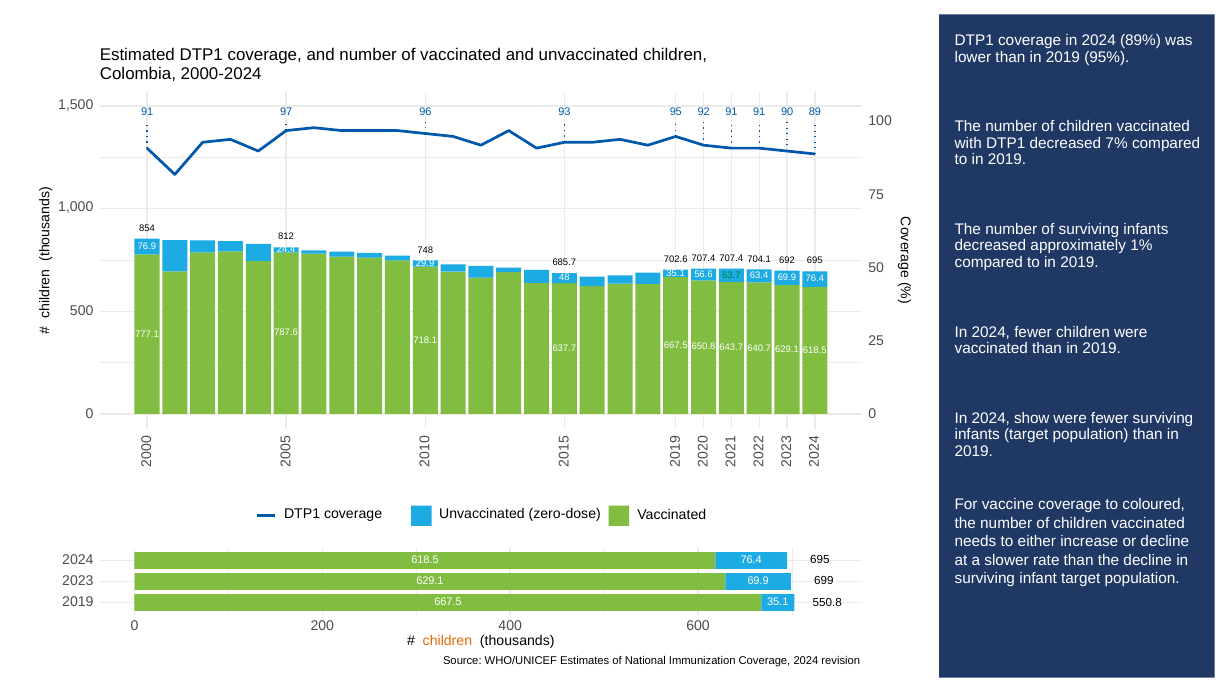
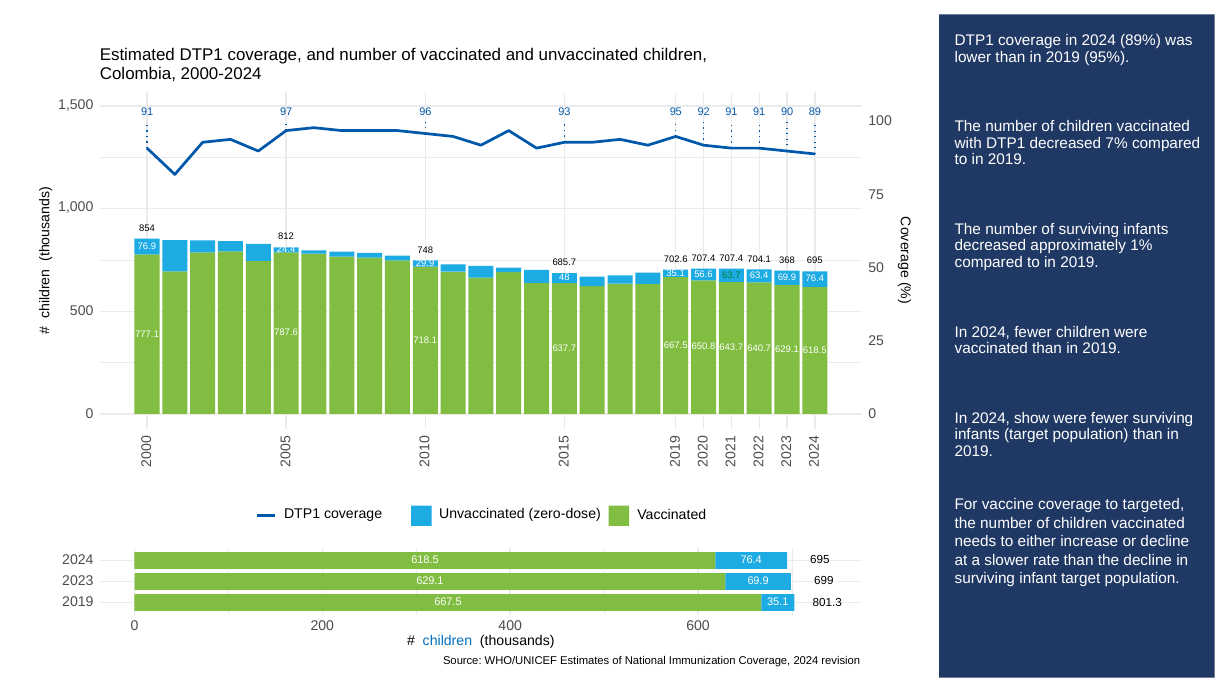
692: 692 -> 368
coloured: coloured -> targeted
550.8: 550.8 -> 801.3
children at (447, 641) colour: orange -> blue
